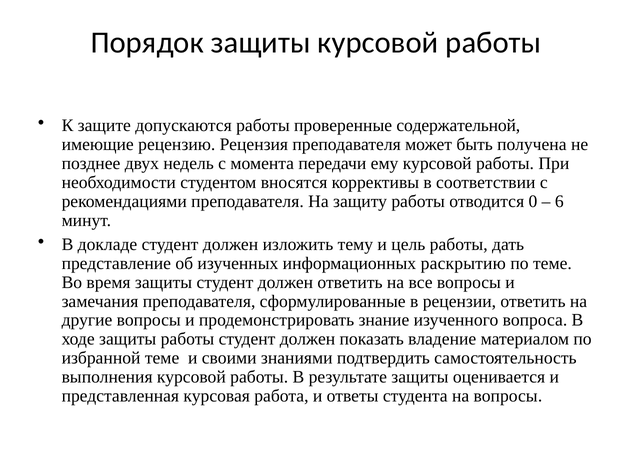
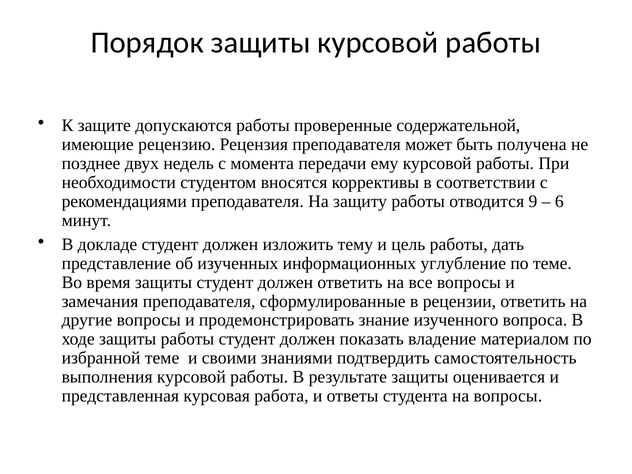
0: 0 -> 9
раскрытию: раскрытию -> углубление
